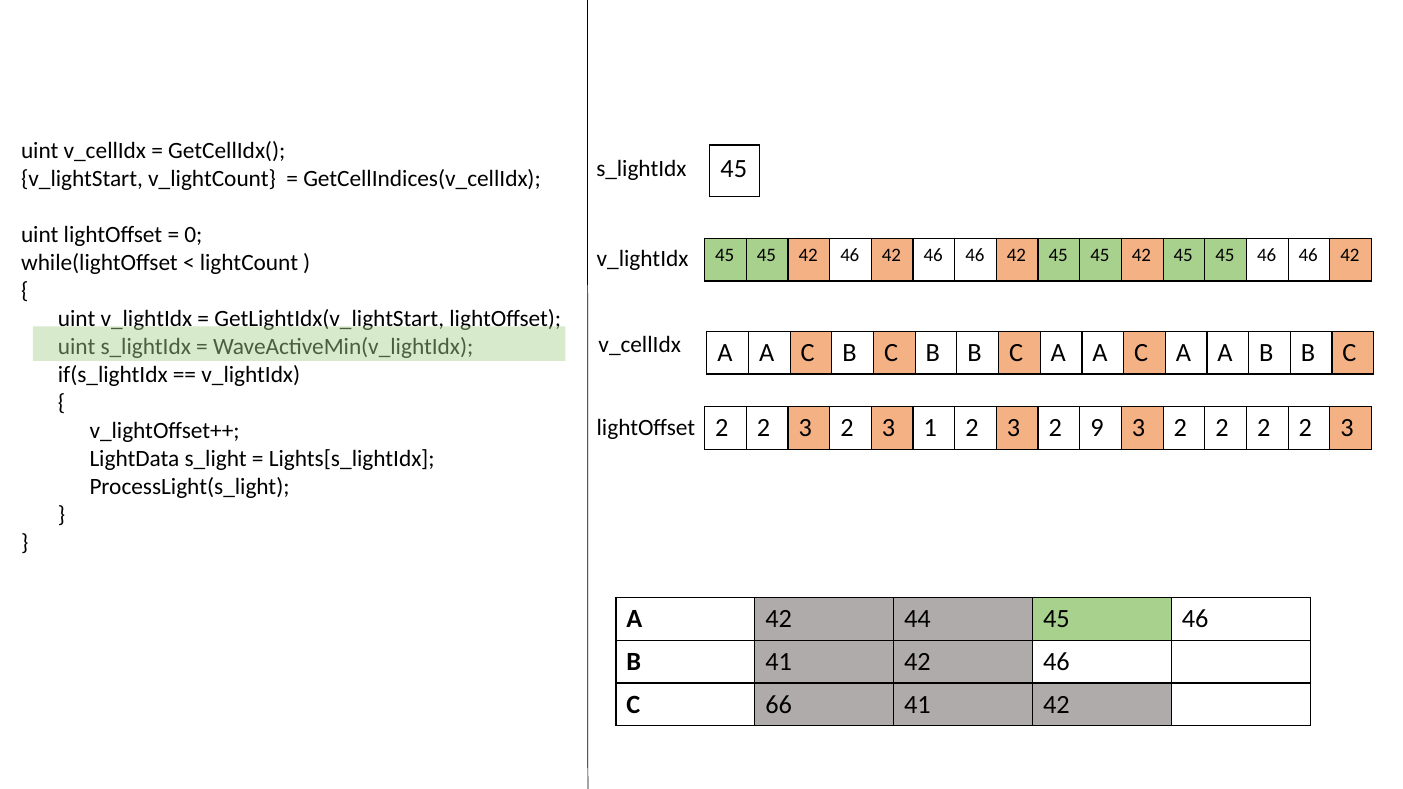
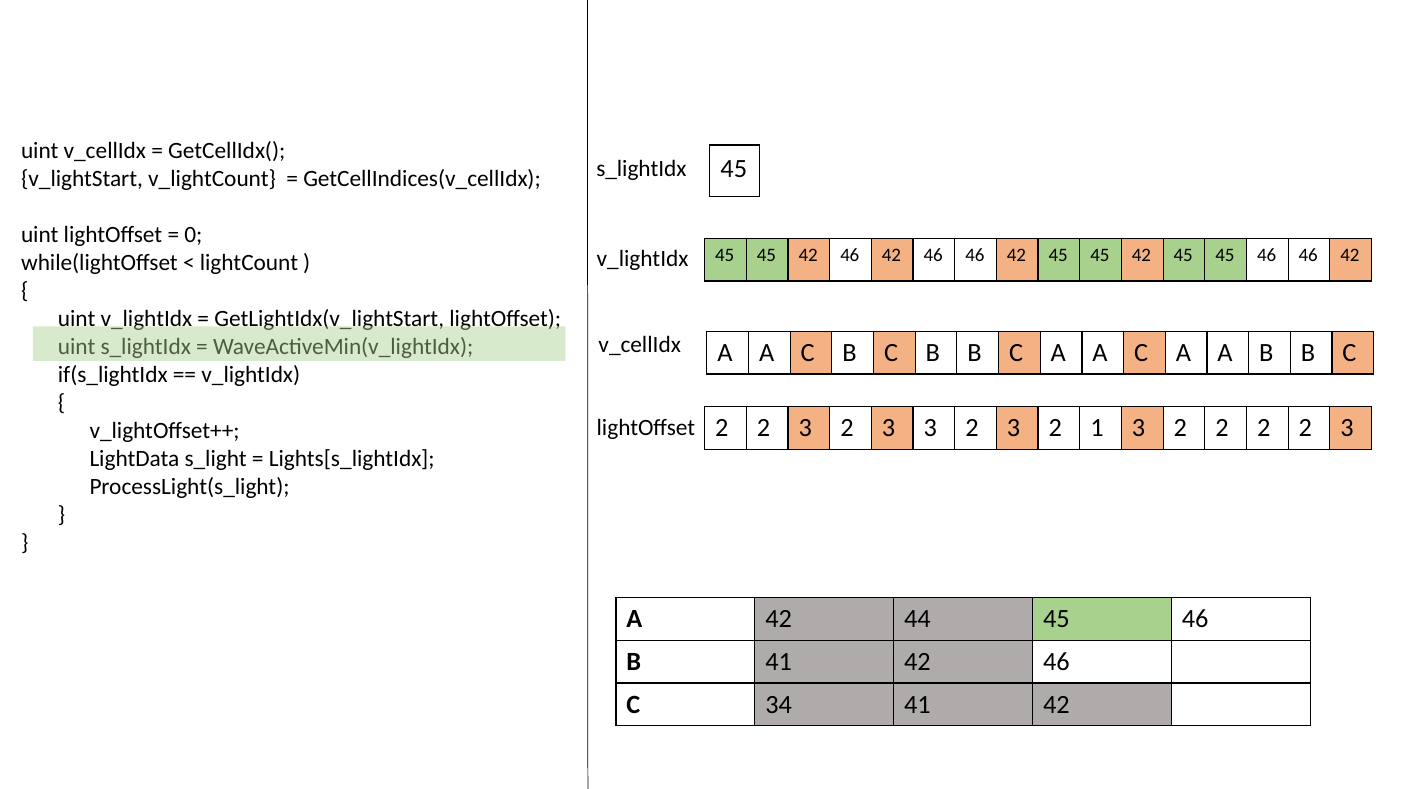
3 1: 1 -> 3
9: 9 -> 1
66: 66 -> 34
